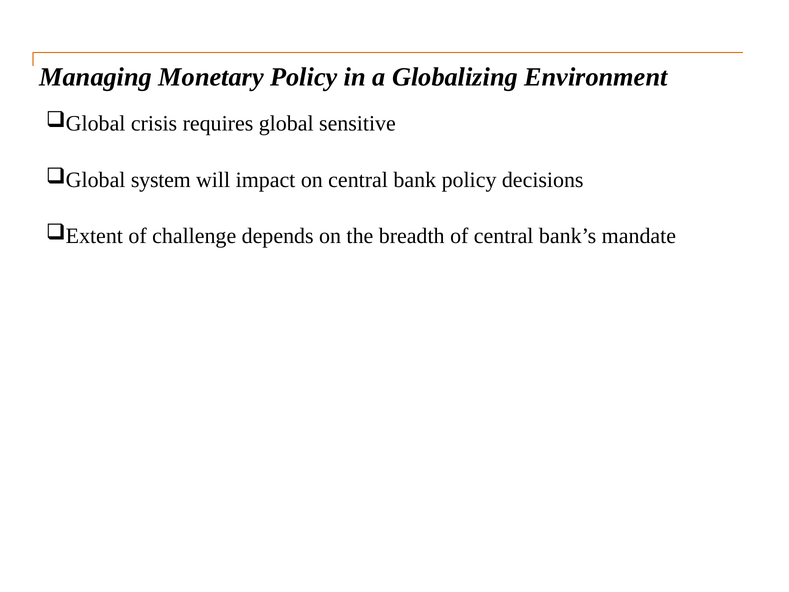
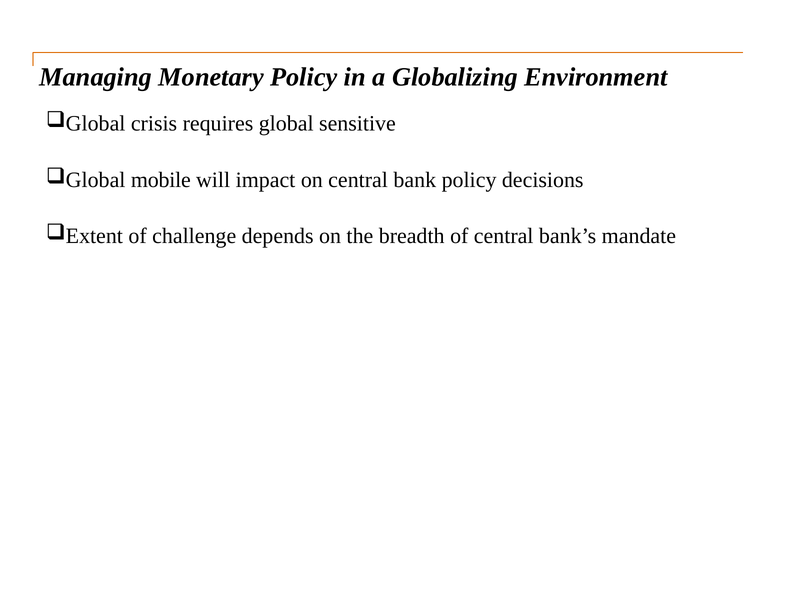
system: system -> mobile
